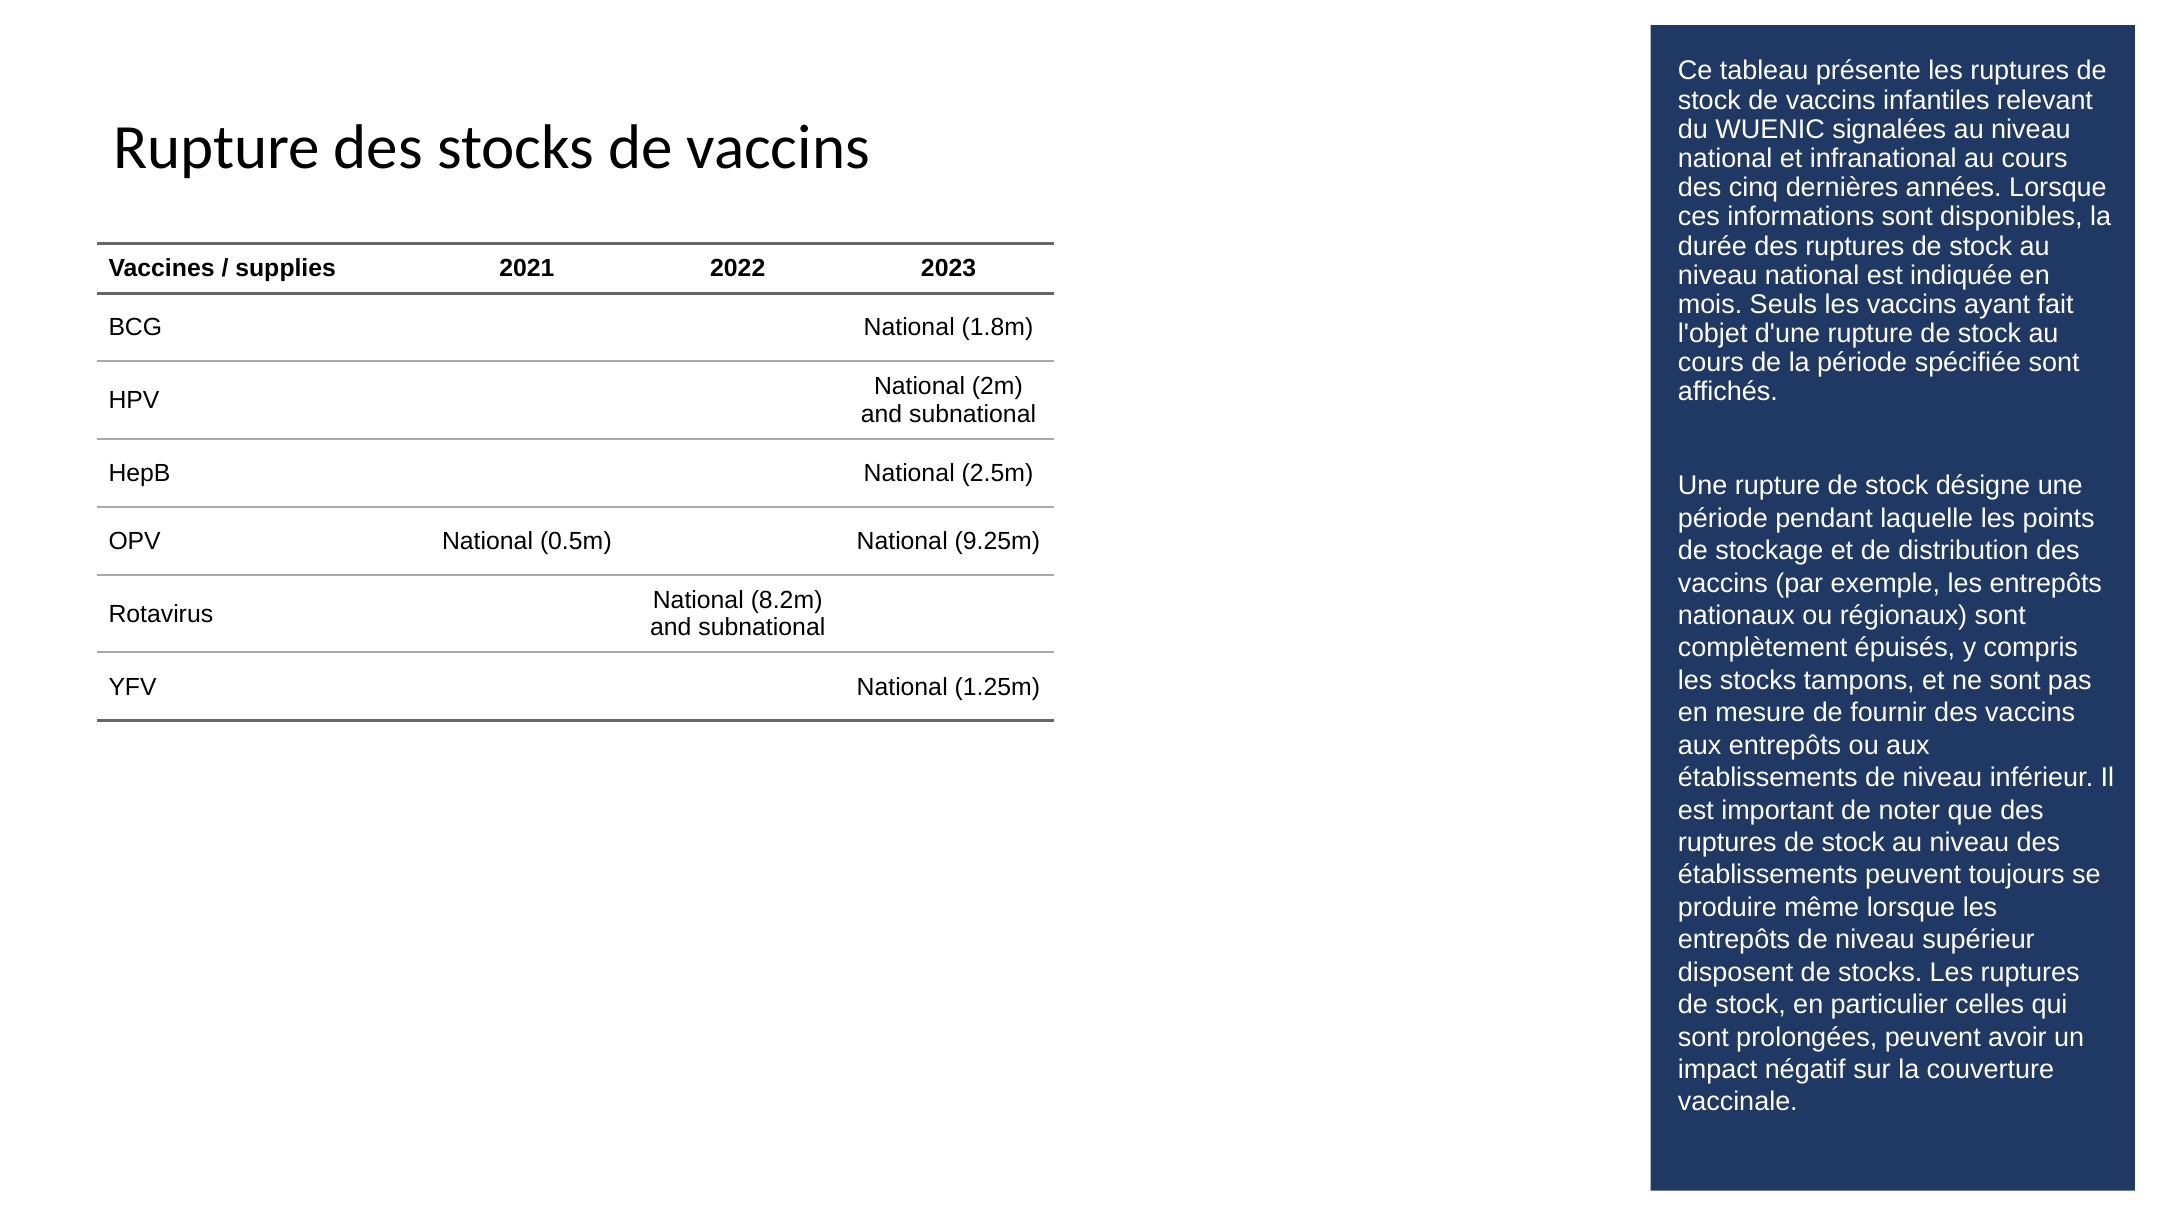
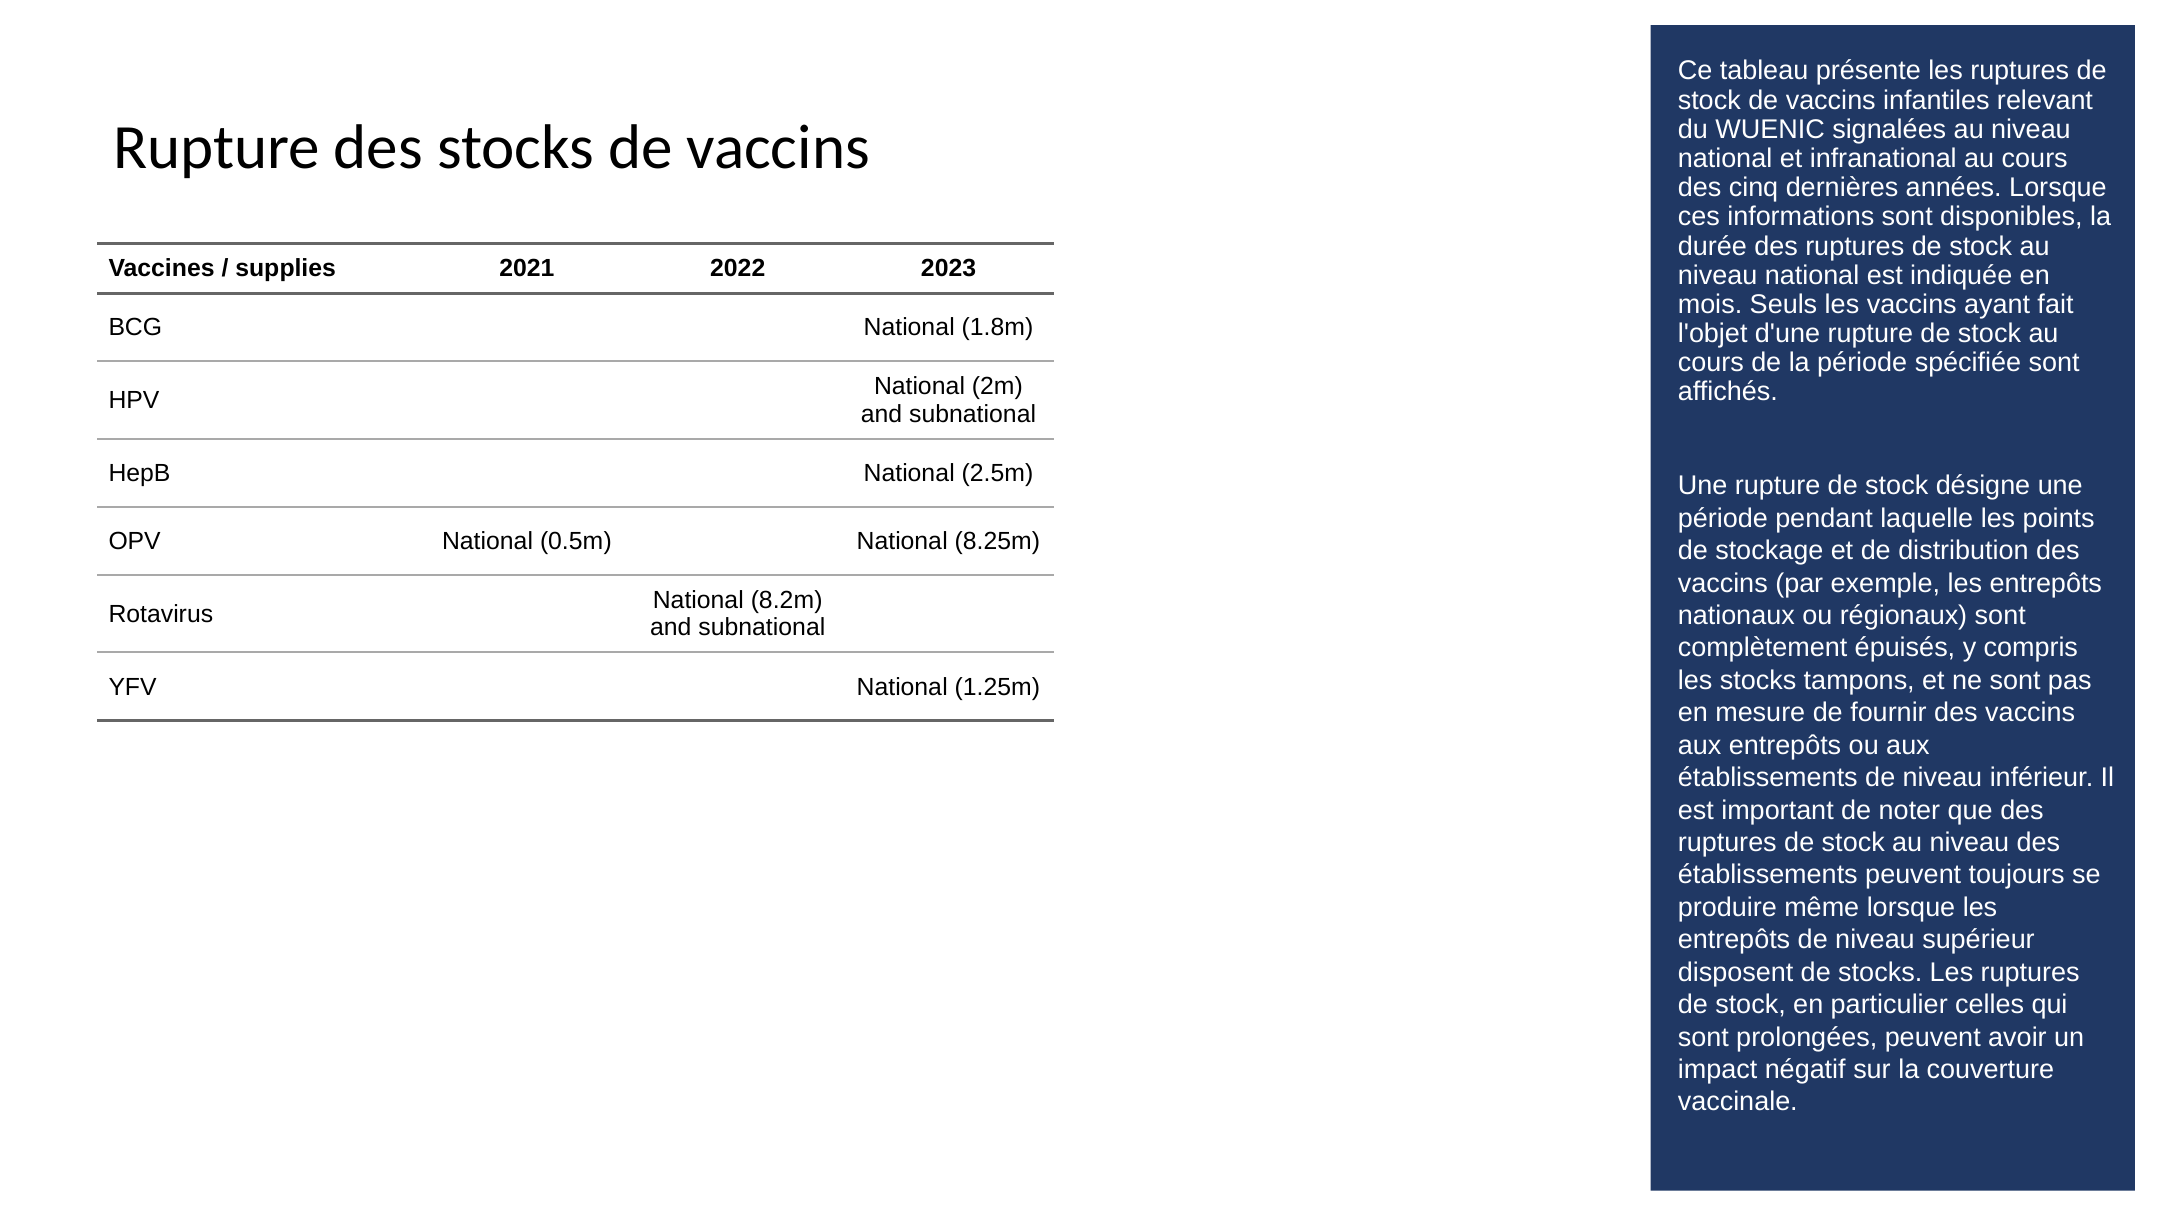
9.25m: 9.25m -> 8.25m
